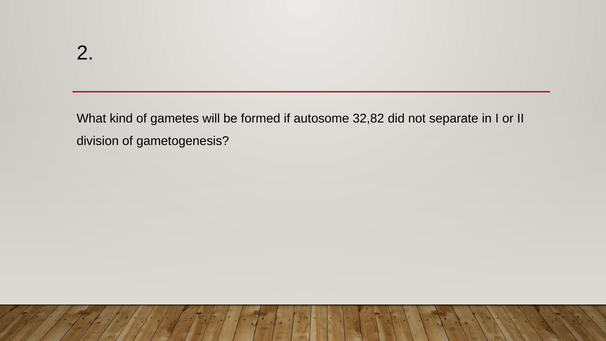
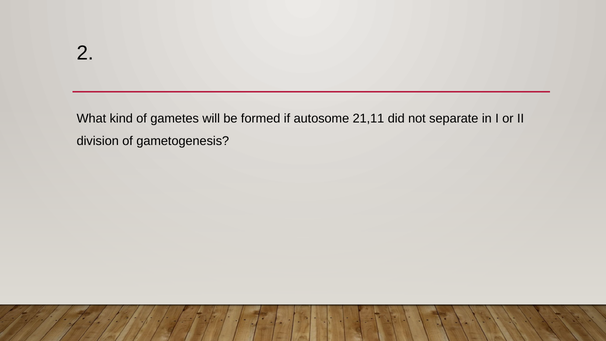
32,82: 32,82 -> 21,11
